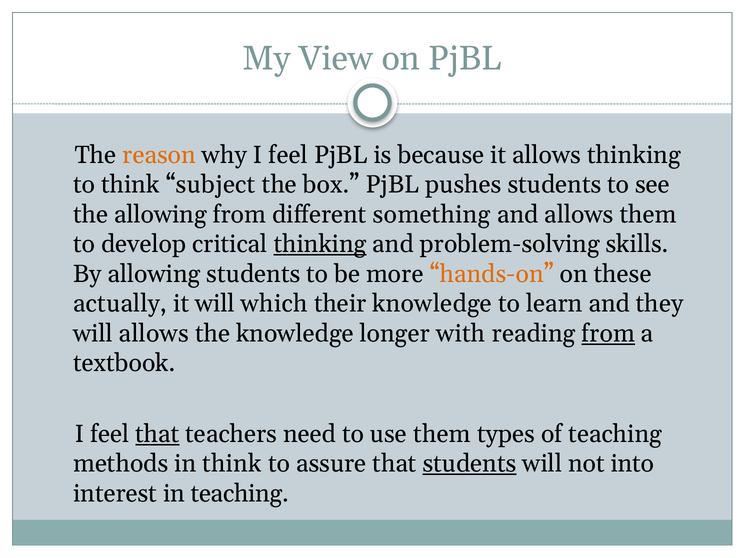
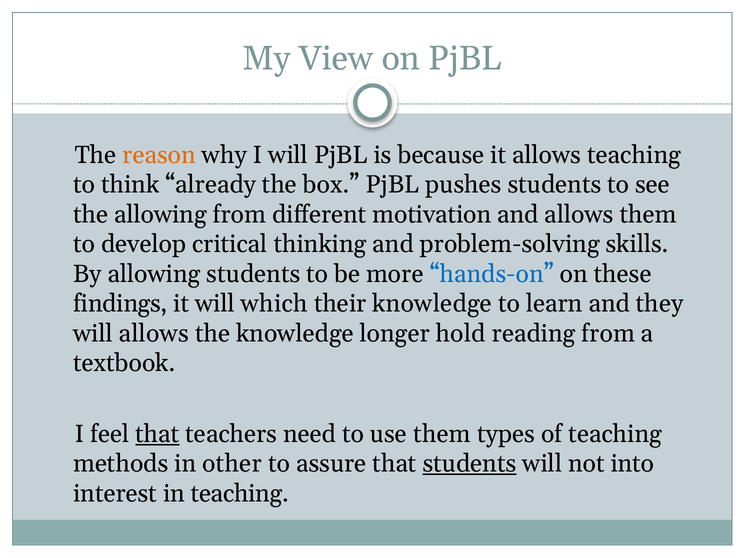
why I feel: feel -> will
allows thinking: thinking -> teaching
subject: subject -> already
something: something -> motivation
thinking at (320, 244) underline: present -> none
hands-on colour: orange -> blue
actually: actually -> findings
with: with -> hold
from at (608, 334) underline: present -> none
in think: think -> other
